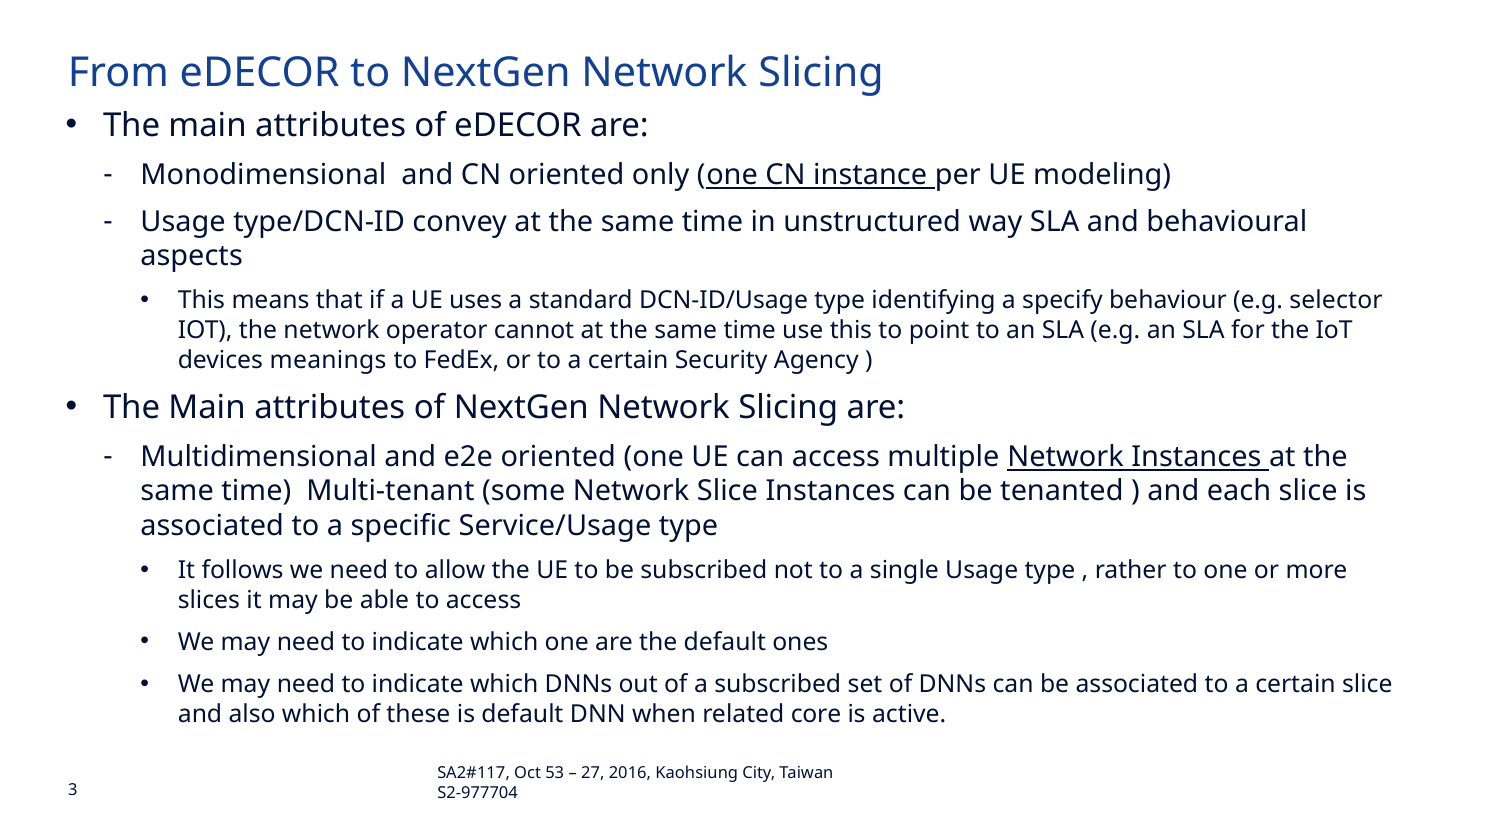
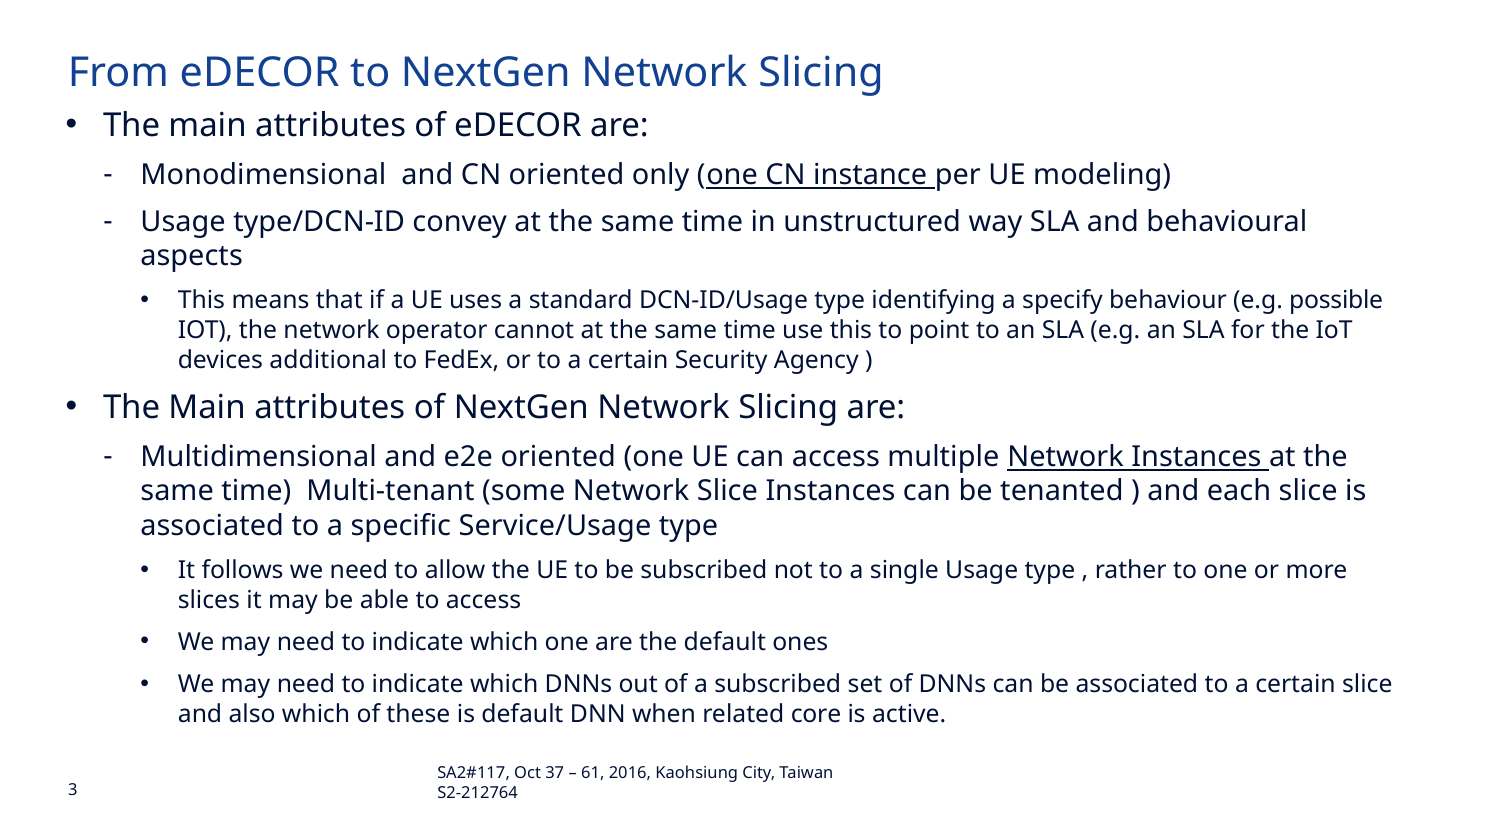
selector: selector -> possible
meanings: meanings -> additional
53: 53 -> 37
27: 27 -> 61
S2-977704: S2-977704 -> S2-212764
